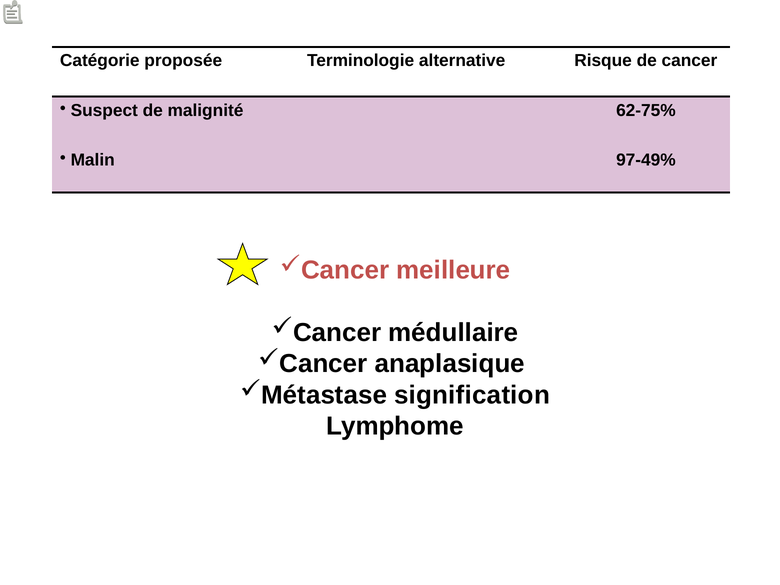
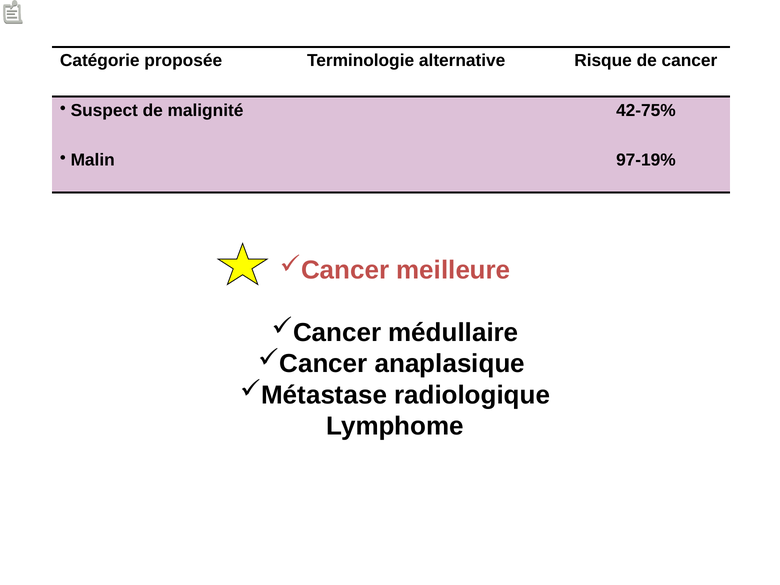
62-75%: 62-75% -> 42-75%
97-49%: 97-49% -> 97-19%
signification: signification -> radiologique
